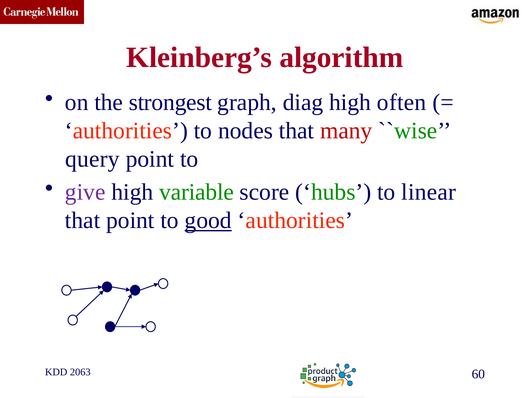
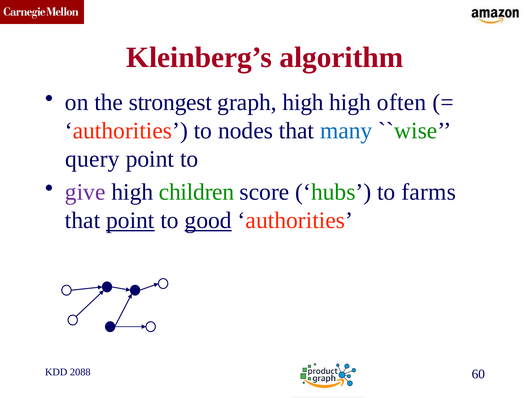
graph diag: diag -> high
many colour: red -> blue
variable: variable -> children
linear: linear -> farms
point at (130, 220) underline: none -> present
2063: 2063 -> 2088
